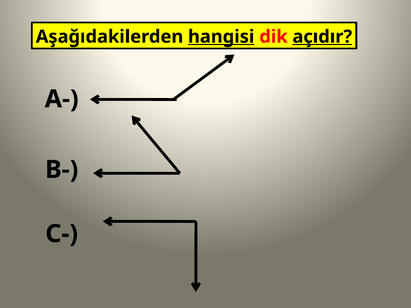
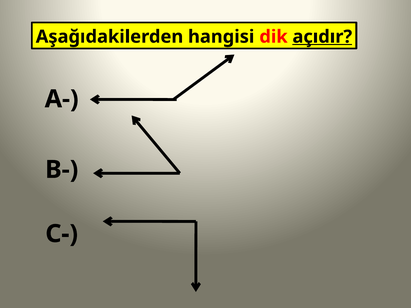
hangisi underline: present -> none
